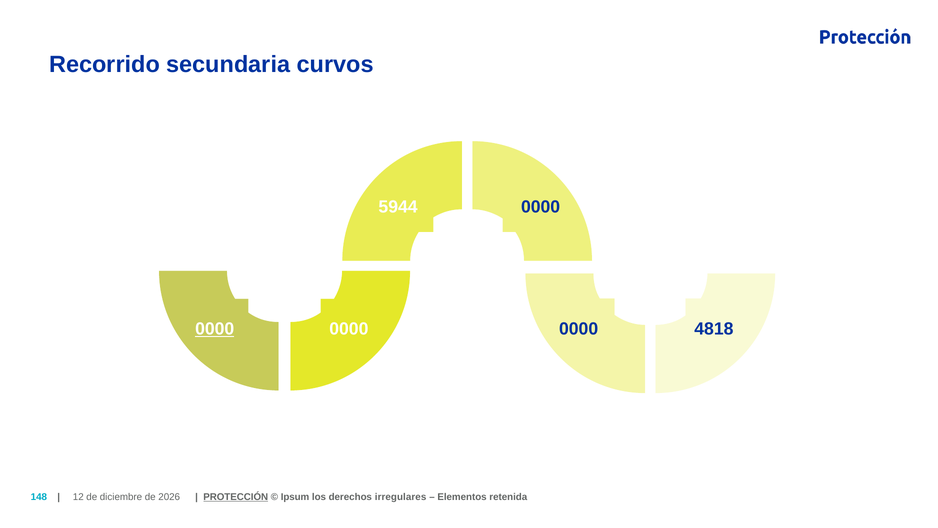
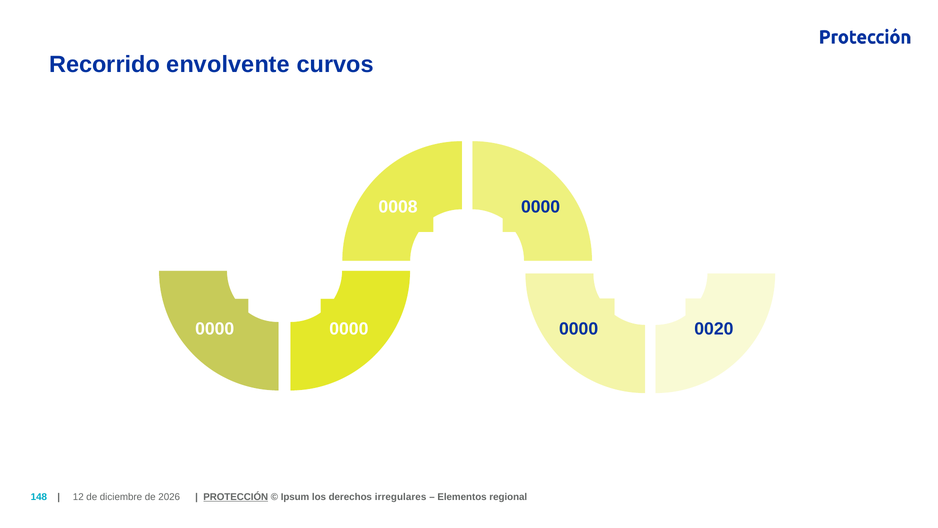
secundaria: secundaria -> envolvente
5944: 5944 -> 0008
0000 at (215, 329) underline: present -> none
4818: 4818 -> 0020
retenida: retenida -> regional
